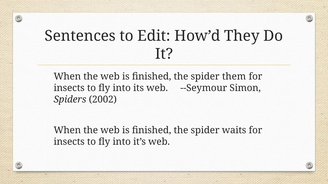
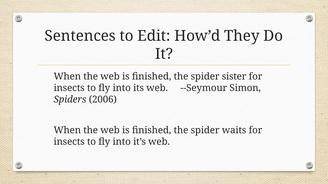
them: them -> sister
2002: 2002 -> 2006
